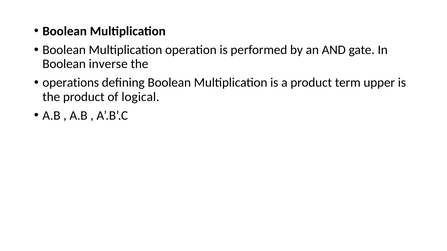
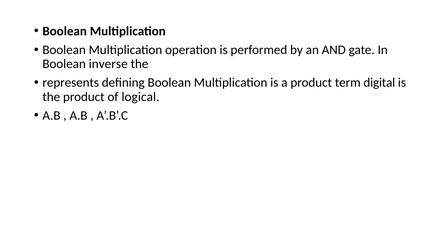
operations: operations -> represents
upper: upper -> digital
